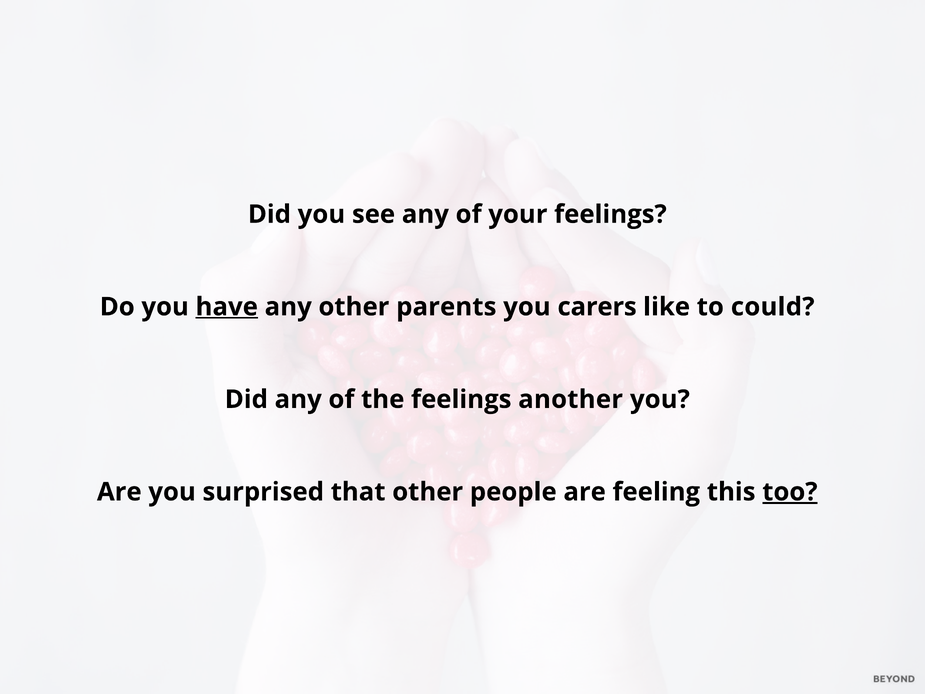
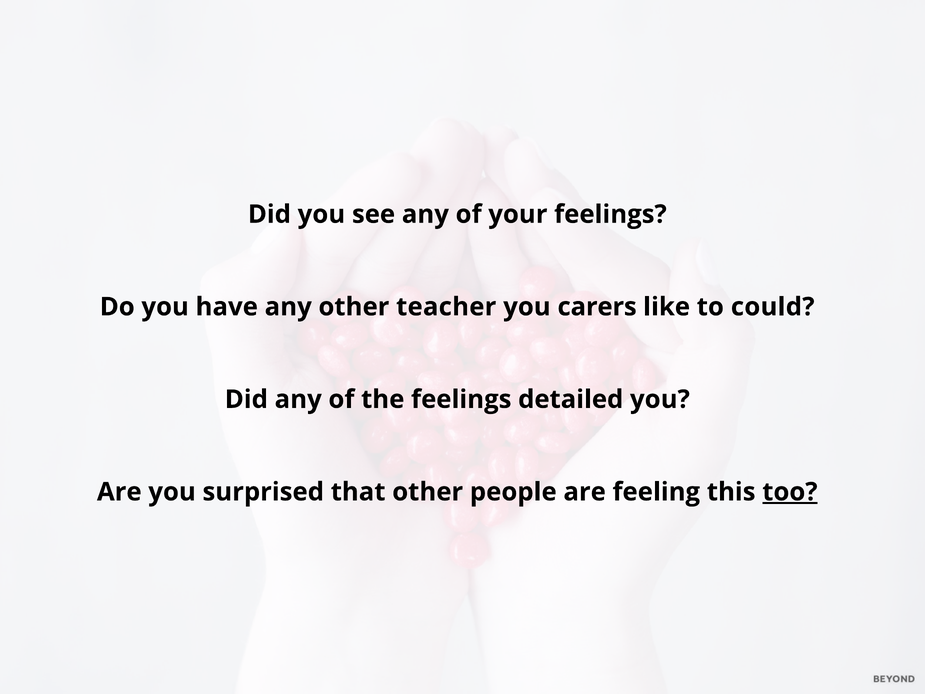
have underline: present -> none
parents: parents -> teacher
another: another -> detailed
